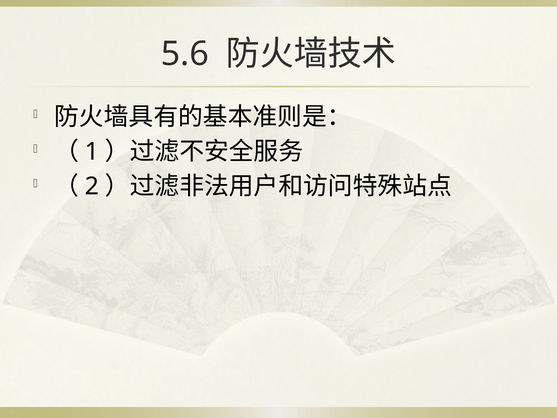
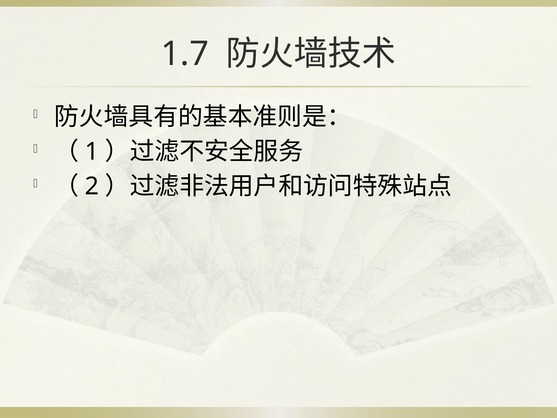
5.6: 5.6 -> 1.7
